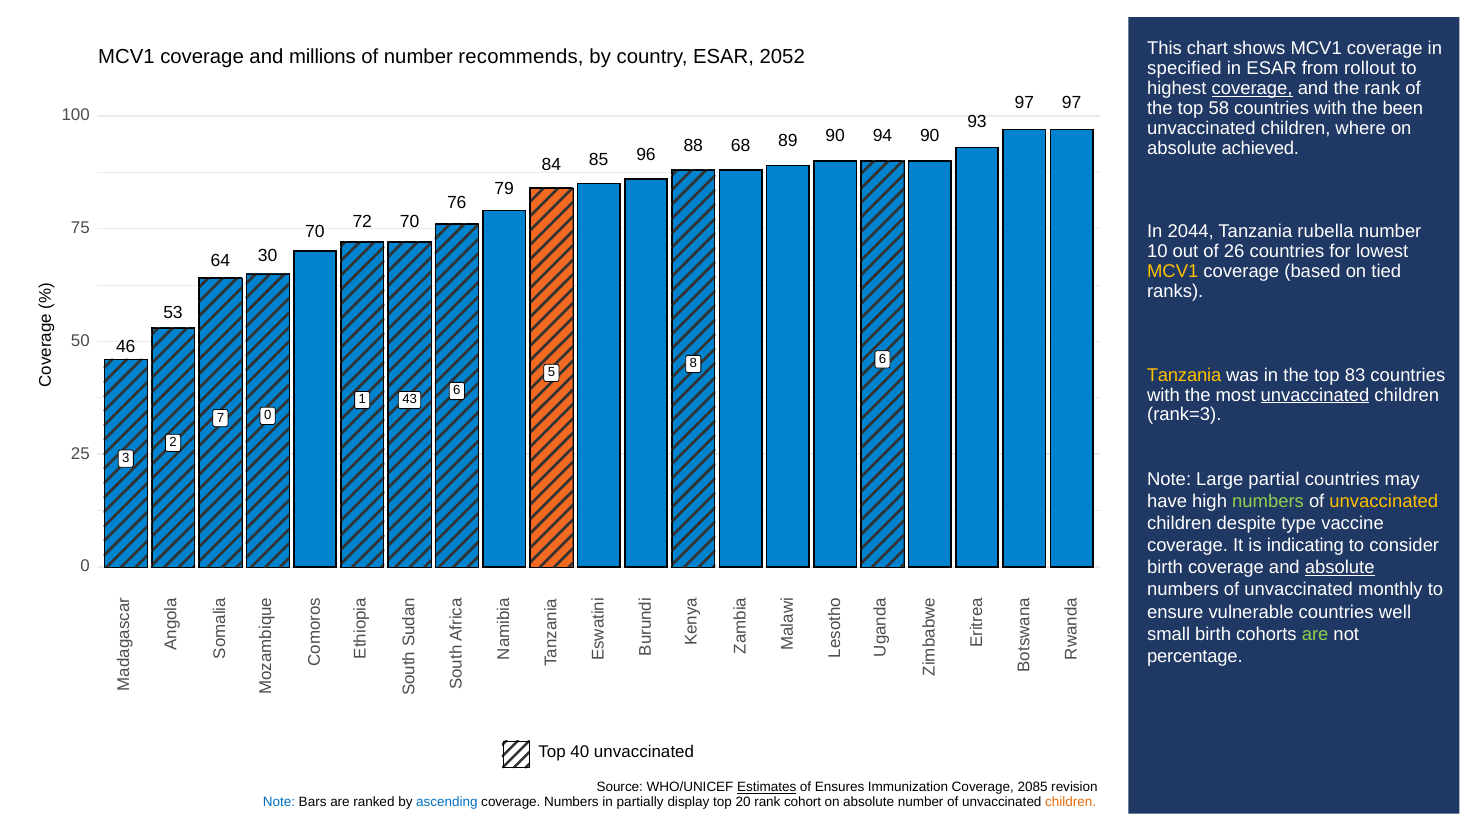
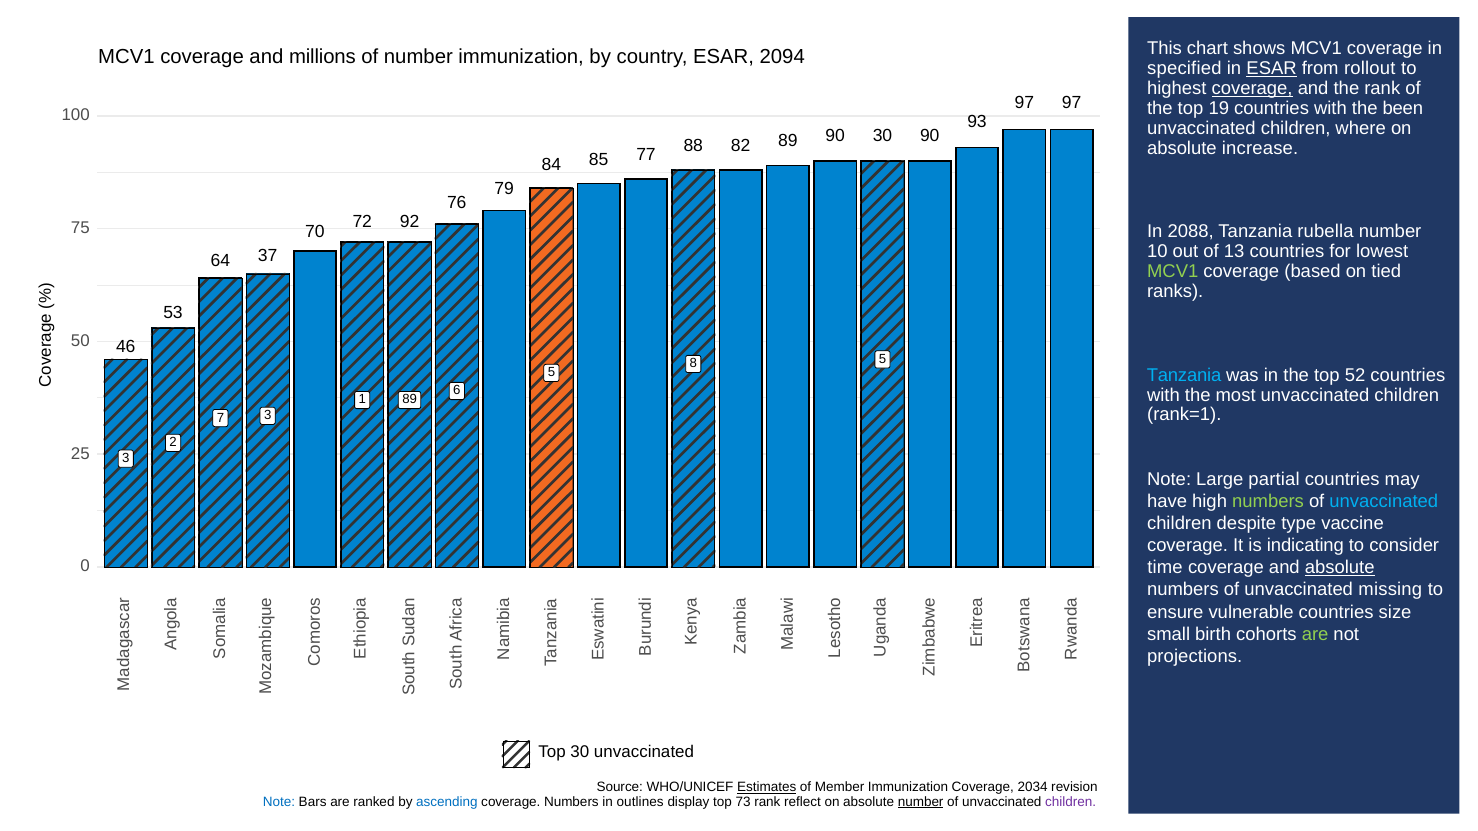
number recommends: recommends -> immunization
2052: 2052 -> 2094
ESAR at (1272, 69) underline: none -> present
58: 58 -> 19
68: 68 -> 82
89 94: 94 -> 30
achieved: achieved -> increase
96: 96 -> 77
72 70: 70 -> 92
2044: 2044 -> 2088
26: 26 -> 13
30: 30 -> 37
MCV1 at (1173, 272) colour: yellow -> light green
8 6: 6 -> 5
Tanzania at (1184, 375) colour: yellow -> light blue
83: 83 -> 52
unvaccinated at (1315, 395) underline: present -> none
1 43: 43 -> 89
rank=3: rank=3 -> rank=1
7 0: 0 -> 3
unvaccinated at (1384, 501) colour: yellow -> light blue
birth at (1165, 568): birth -> time
monthly: monthly -> missing
well: well -> size
percentage: percentage -> projections
Top 40: 40 -> 30
Ensures: Ensures -> Member
2085: 2085 -> 2034
partially: partially -> outlines
20: 20 -> 73
cohort: cohort -> reflect
number at (921, 802) underline: none -> present
children at (1071, 802) colour: orange -> purple
